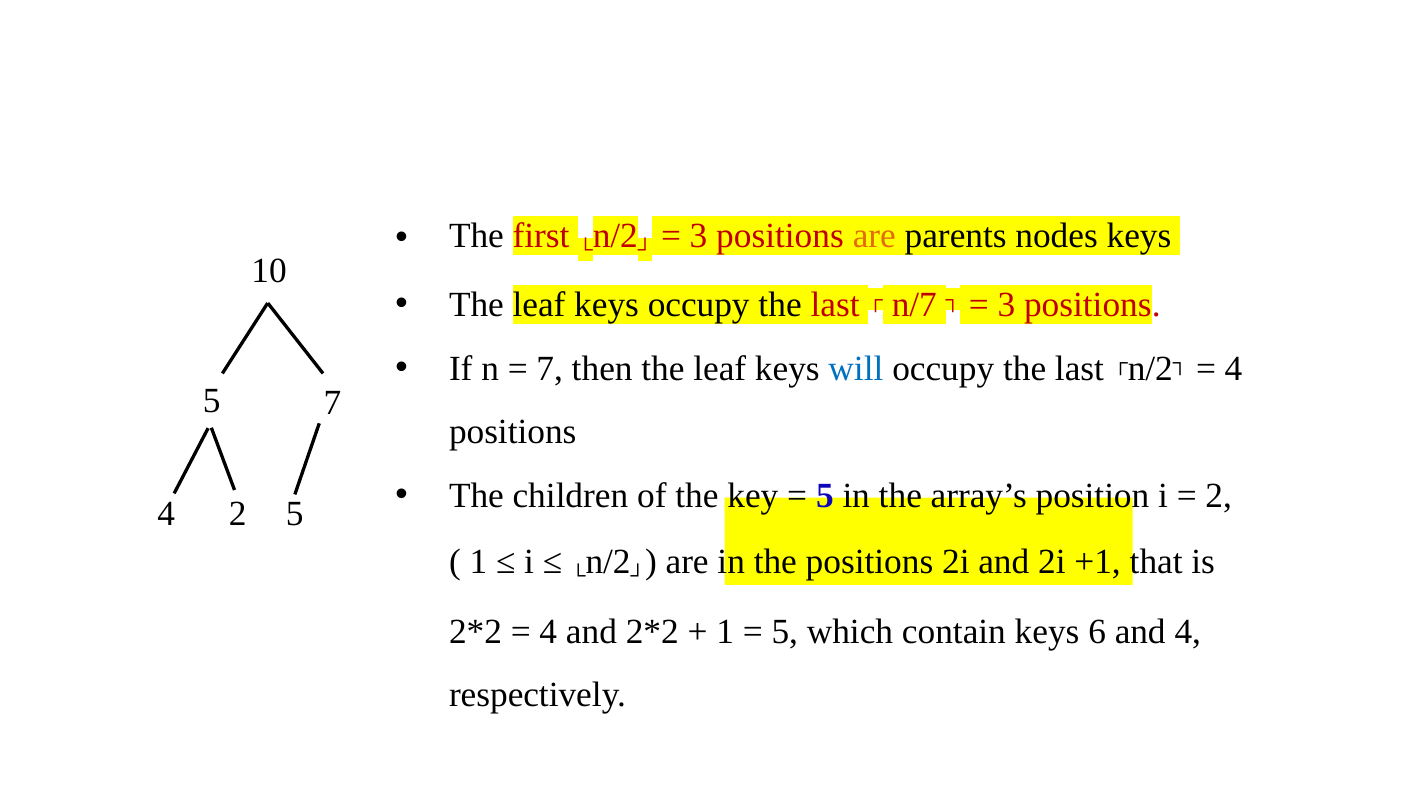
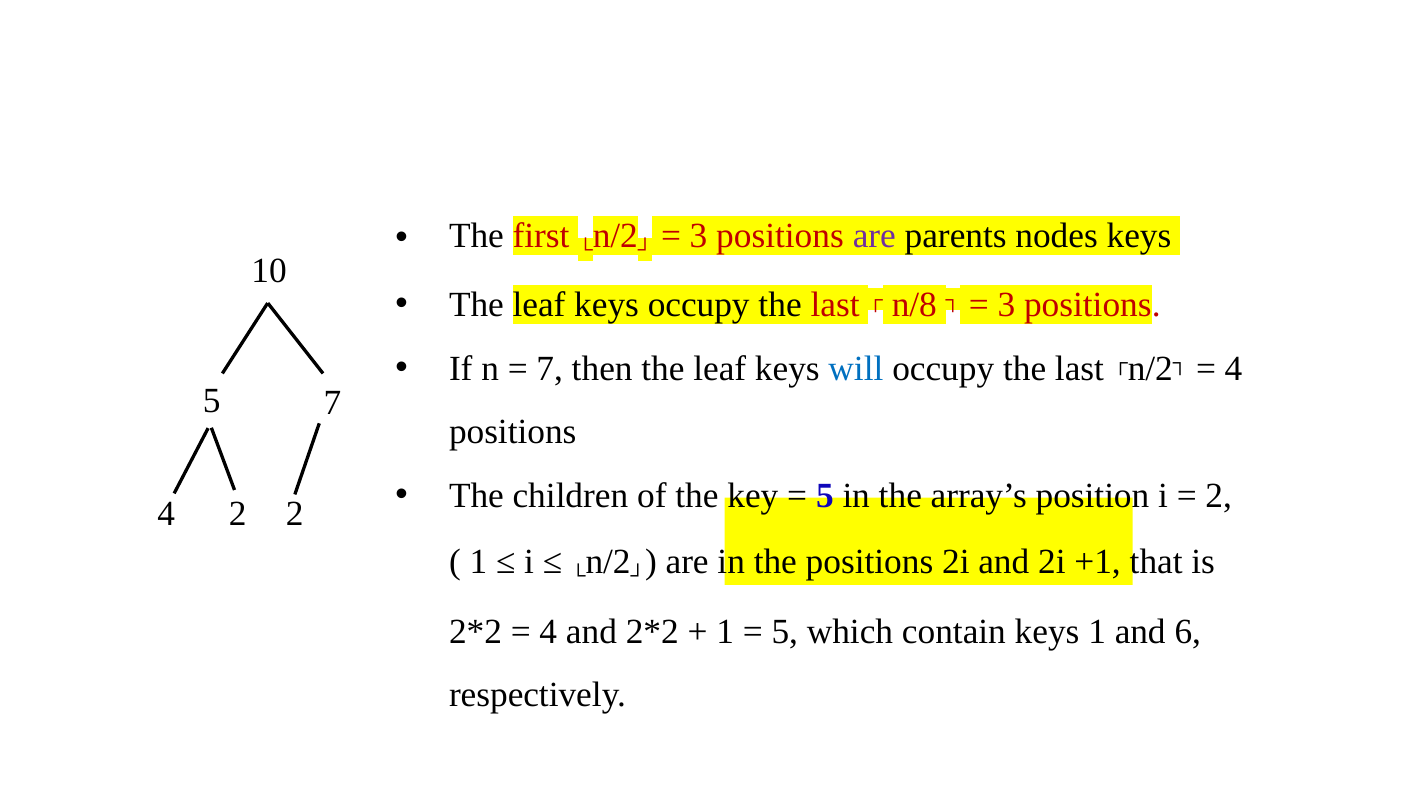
are at (874, 235) colour: orange -> purple
n/7: n/7 -> n/8
2 5: 5 -> 2
keys 6: 6 -> 1
and 4: 4 -> 6
